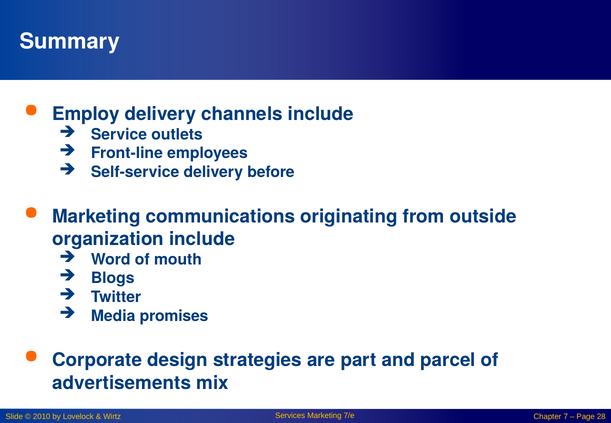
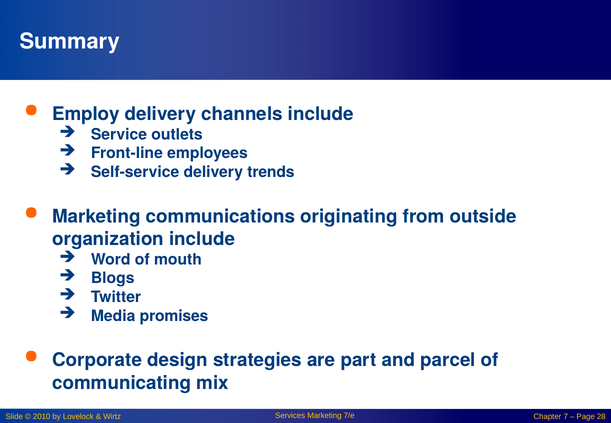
before: before -> trends
advertisements: advertisements -> communicating
